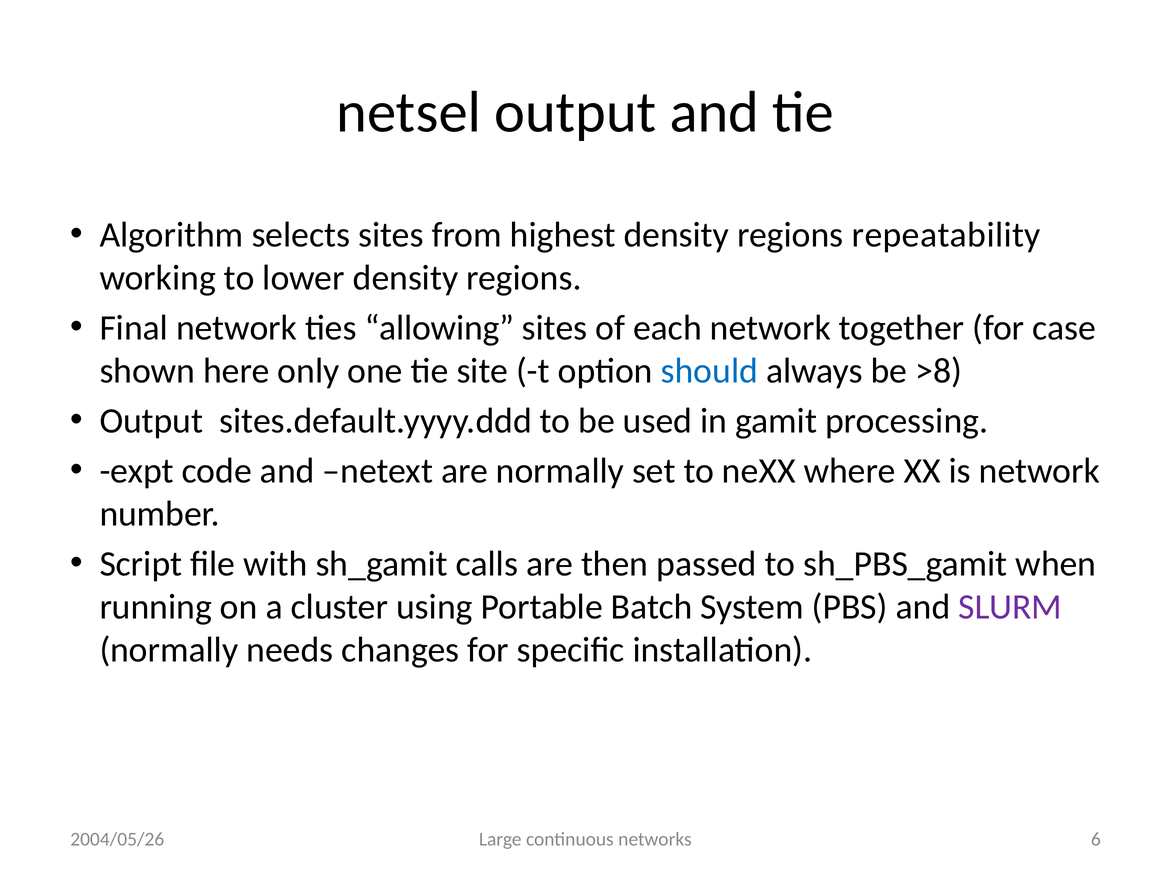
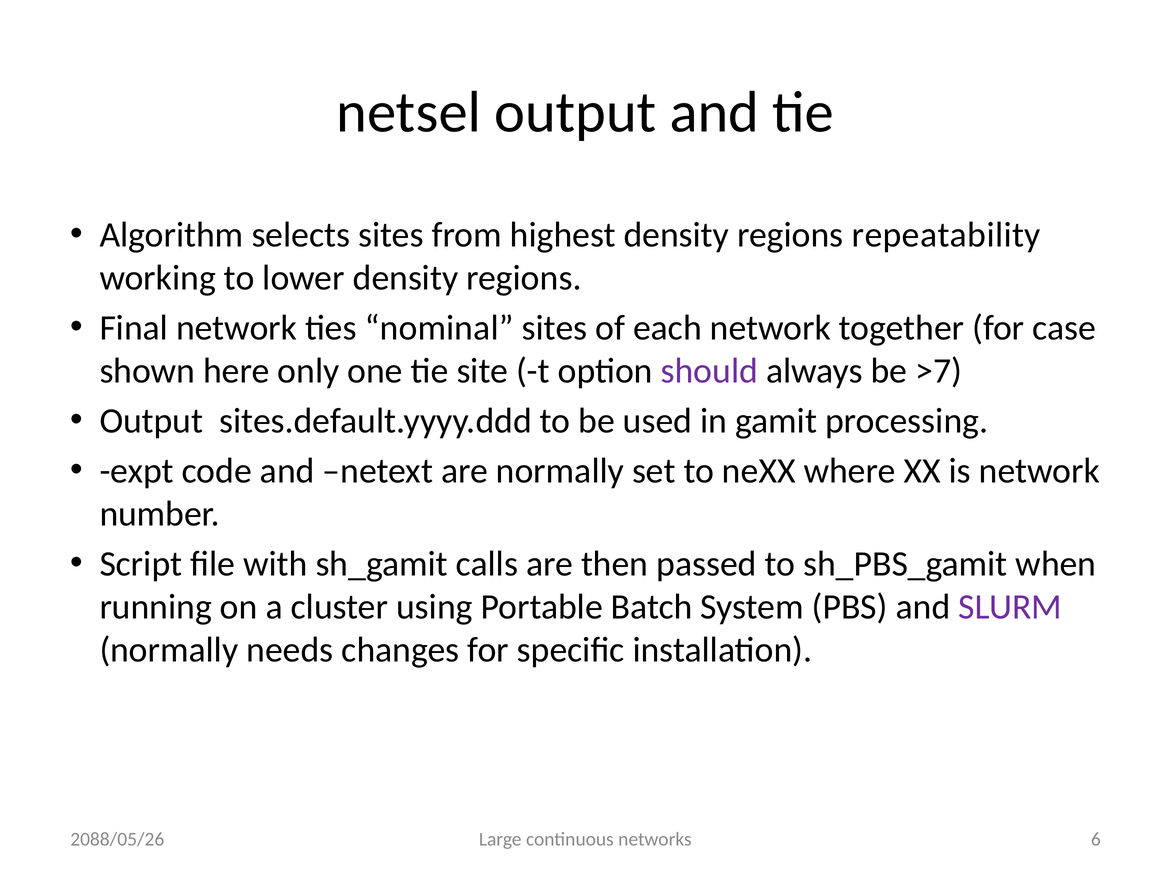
allowing: allowing -> nominal
should colour: blue -> purple
>8: >8 -> >7
2004/05/26: 2004/05/26 -> 2088/05/26
